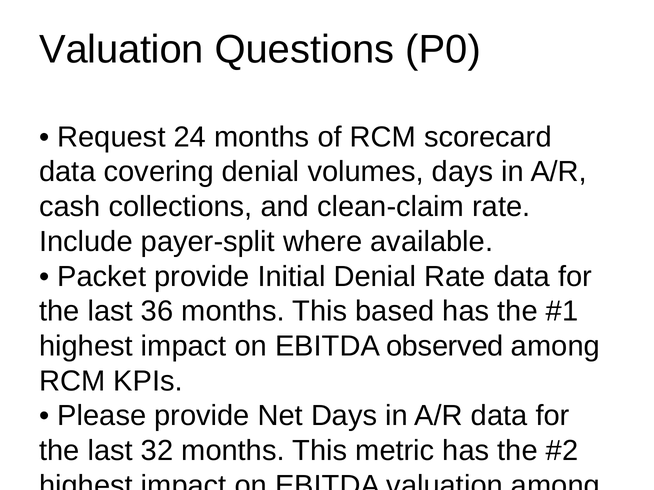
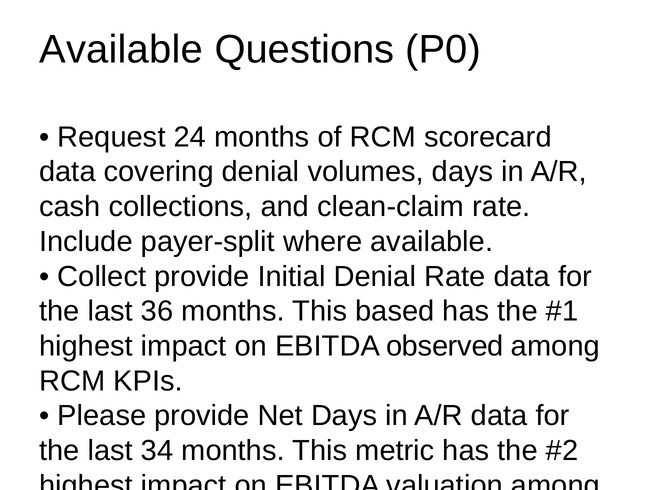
Valuation at (121, 50): Valuation -> Available
Packet at (102, 277): Packet -> Collect
32: 32 -> 34
